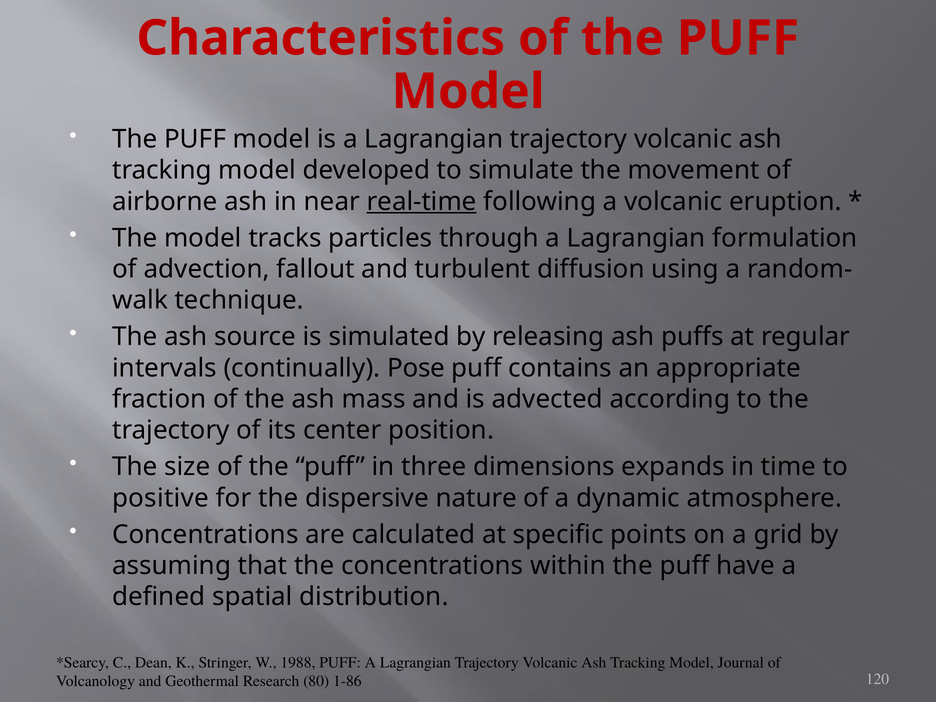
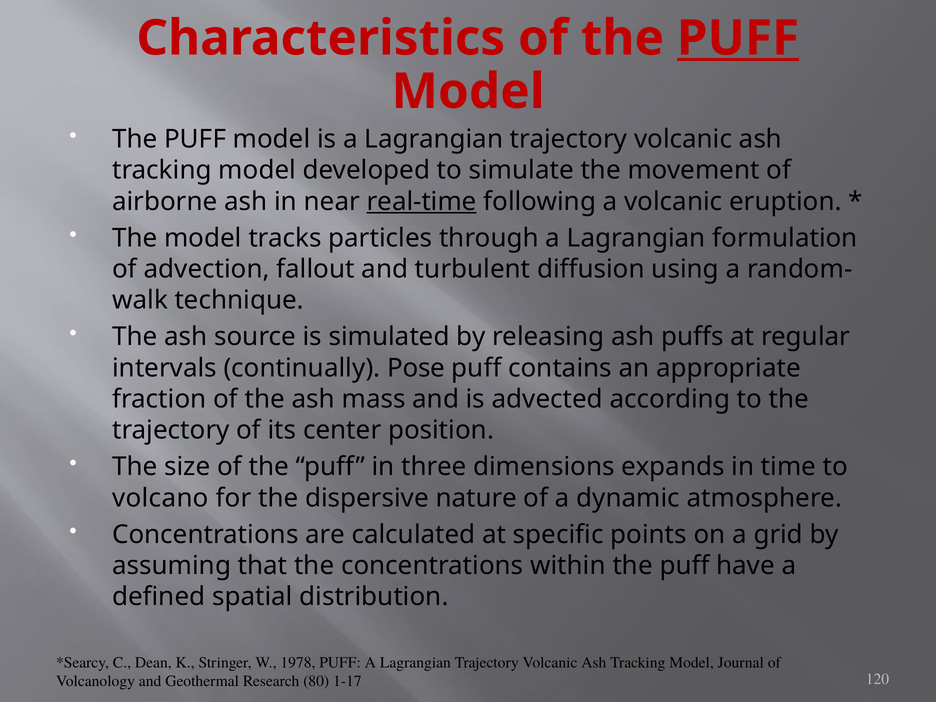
PUFF at (738, 38) underline: none -> present
positive: positive -> volcano
1988: 1988 -> 1978
1-86: 1-86 -> 1-17
